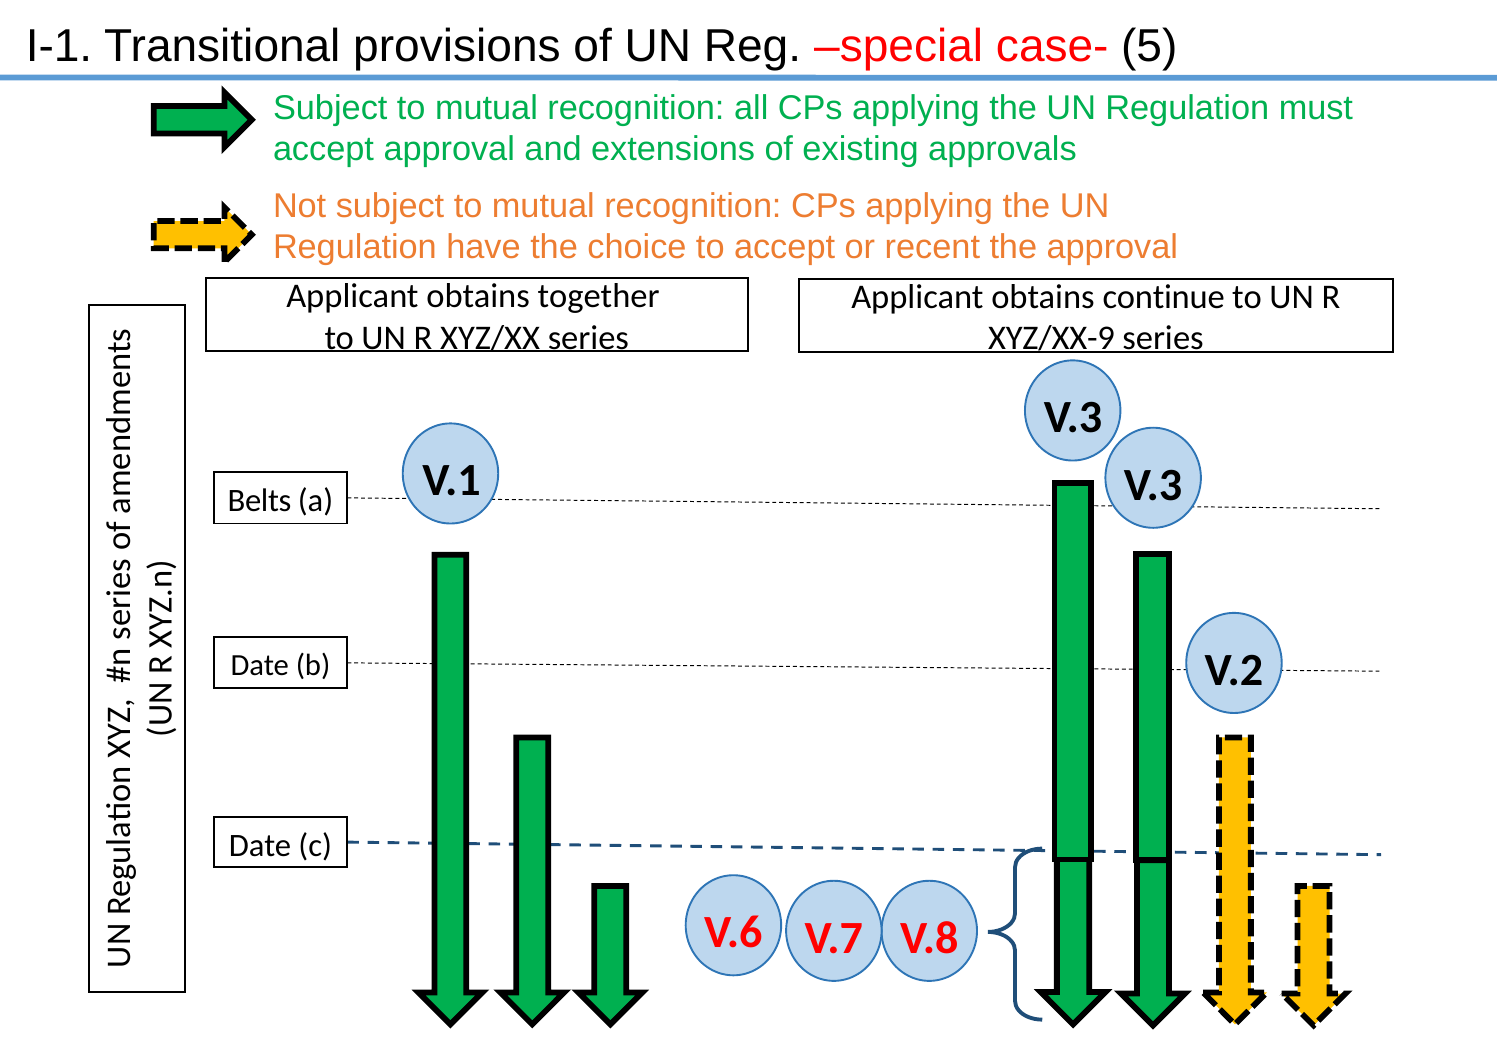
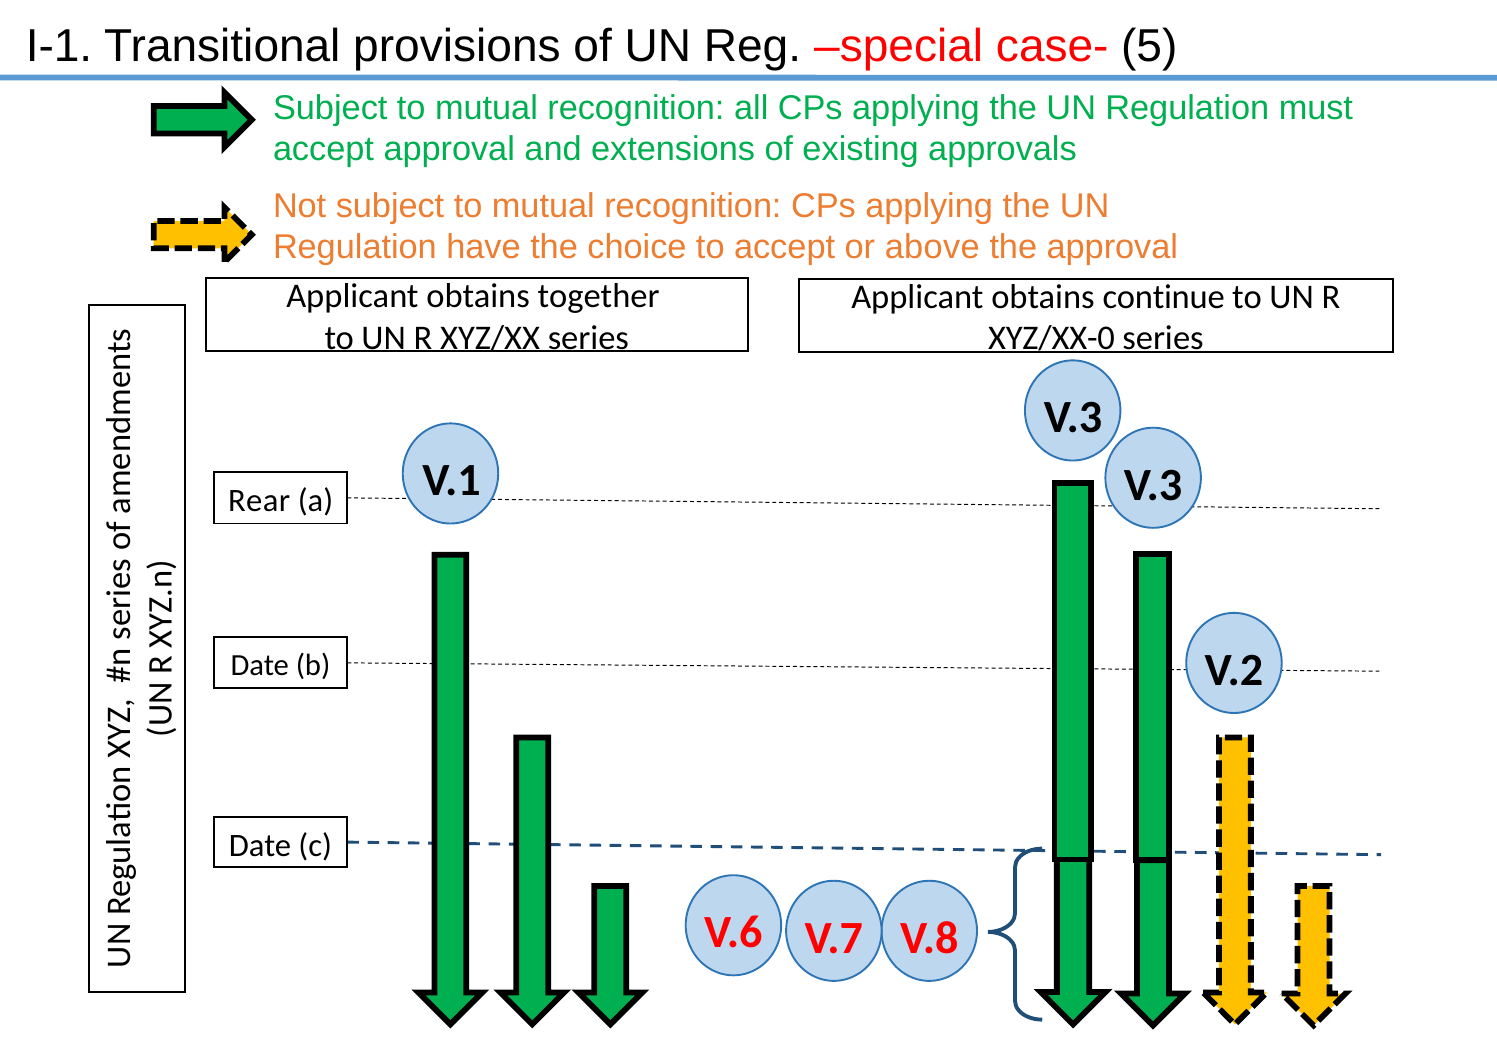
recent: recent -> above
XYZ/XX-9: XYZ/XX-9 -> XYZ/XX-0
Belts: Belts -> Rear
